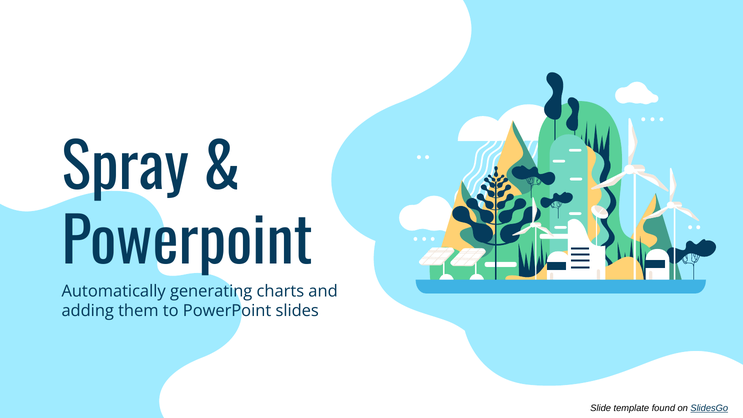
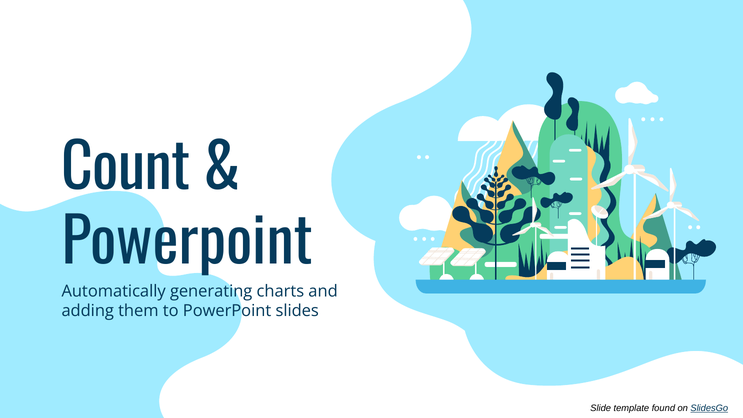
Spray: Spray -> Count
